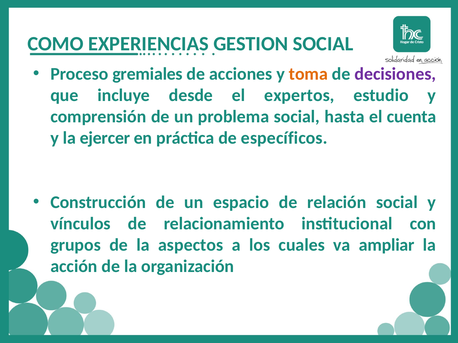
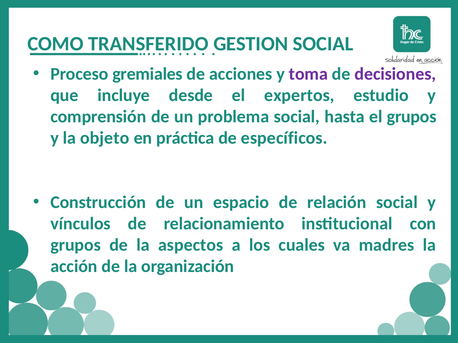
EXPERIENCIAS: EXPERIENCIAS -> TRANSFERIDO
toma colour: orange -> purple
el cuenta: cuenta -> grupos
ejercer: ejercer -> objeto
ampliar: ampliar -> madres
